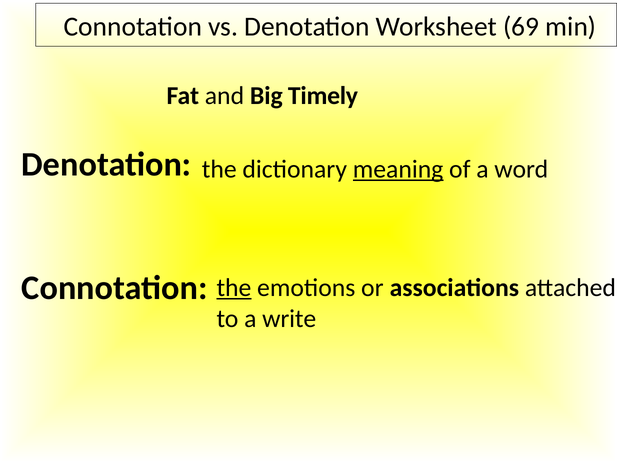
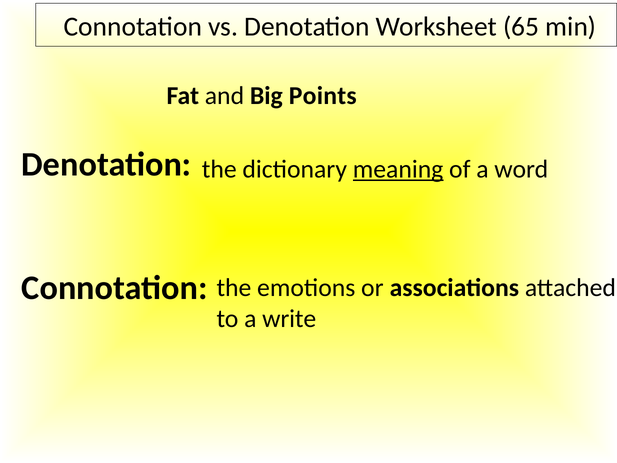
69: 69 -> 65
Timely: Timely -> Points
the at (234, 288) underline: present -> none
